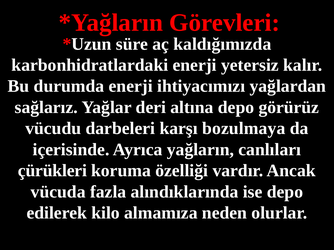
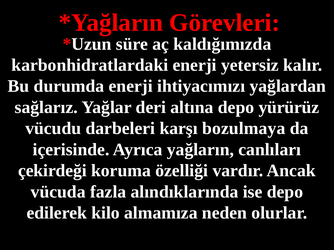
görürüz: görürüz -> yürürüz
çürükleri: çürükleri -> çekirdeği
